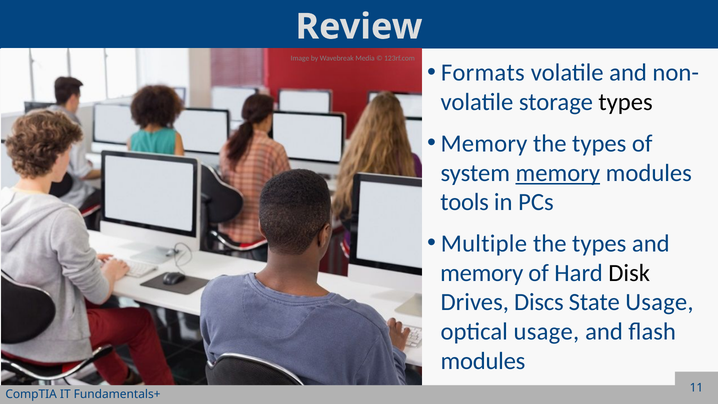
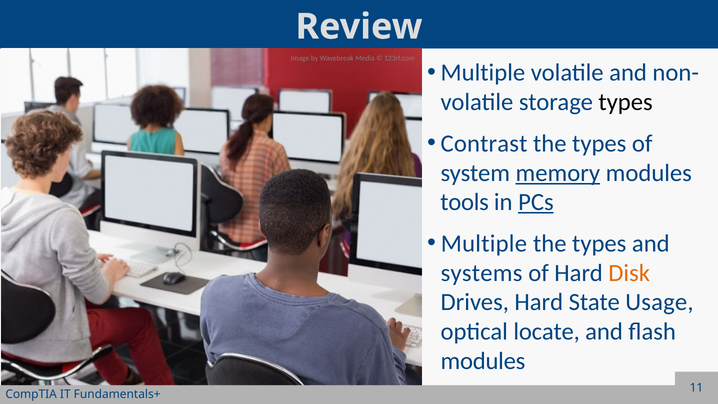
Formats at (483, 73): Formats -> Multiple
Memory at (484, 144): Memory -> Contrast
PCs underline: none -> present
memory at (482, 273): memory -> systems
Disk colour: black -> orange
Drives Discs: Discs -> Hard
optical usage: usage -> locate
